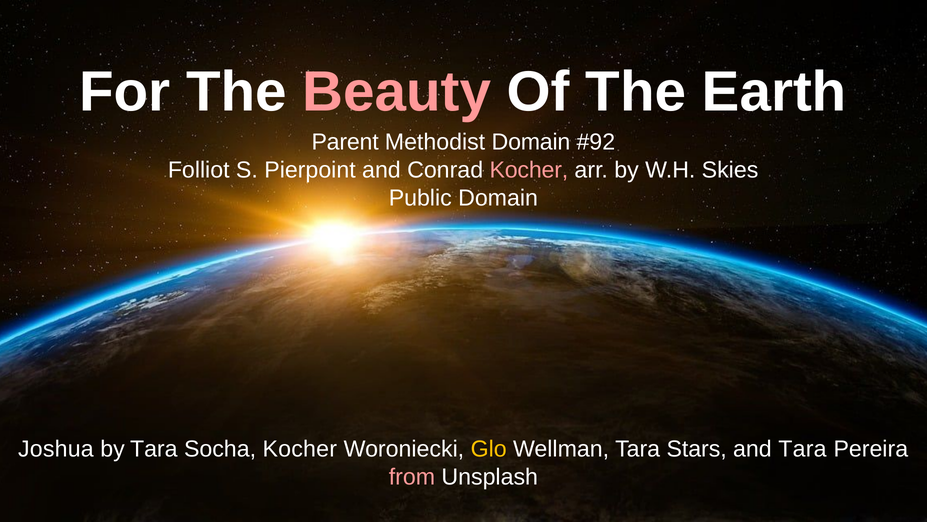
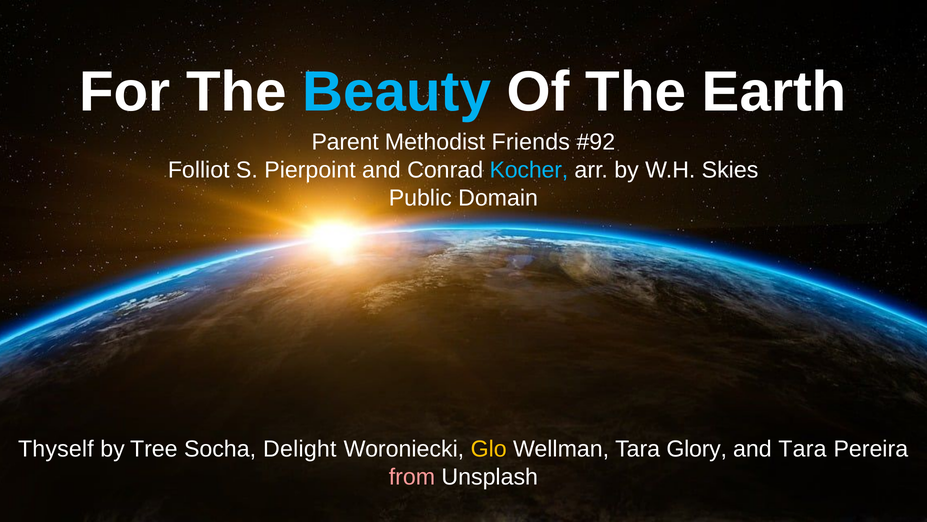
Beauty colour: pink -> light blue
Methodist Domain: Domain -> Friends
Kocher at (529, 170) colour: pink -> light blue
Joshua: Joshua -> Thyself
by Tara: Tara -> Tree
Socha Kocher: Kocher -> Delight
Stars: Stars -> Glory
